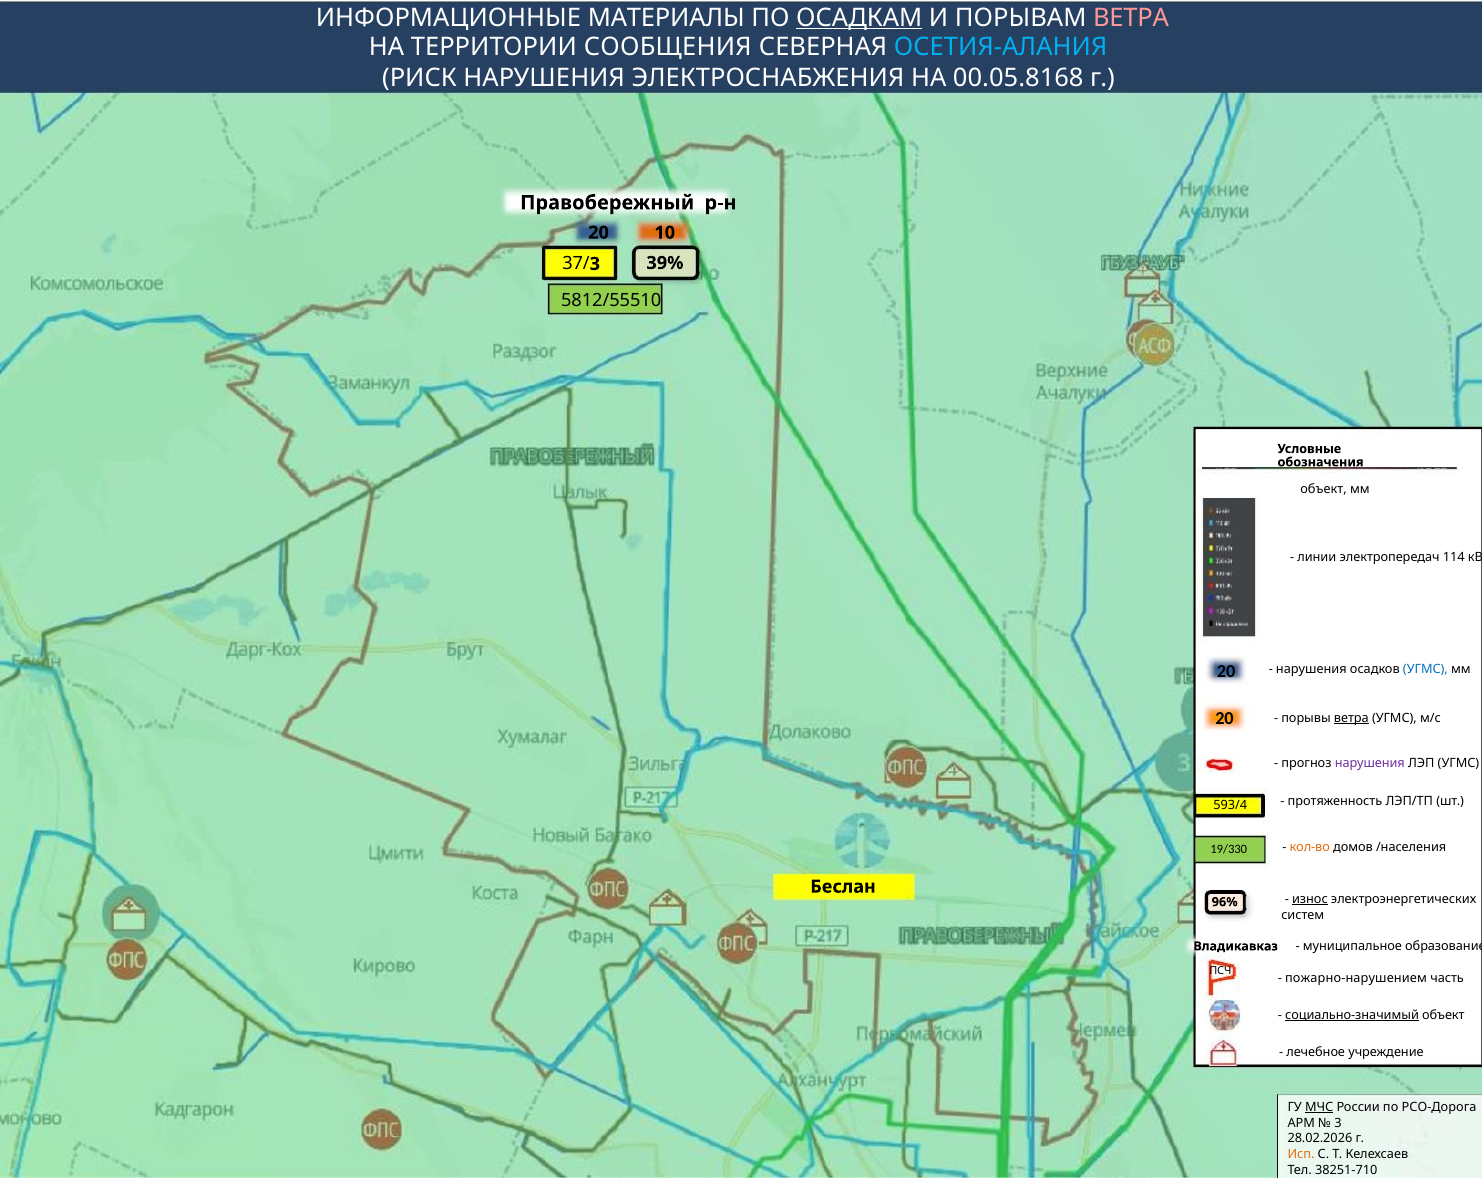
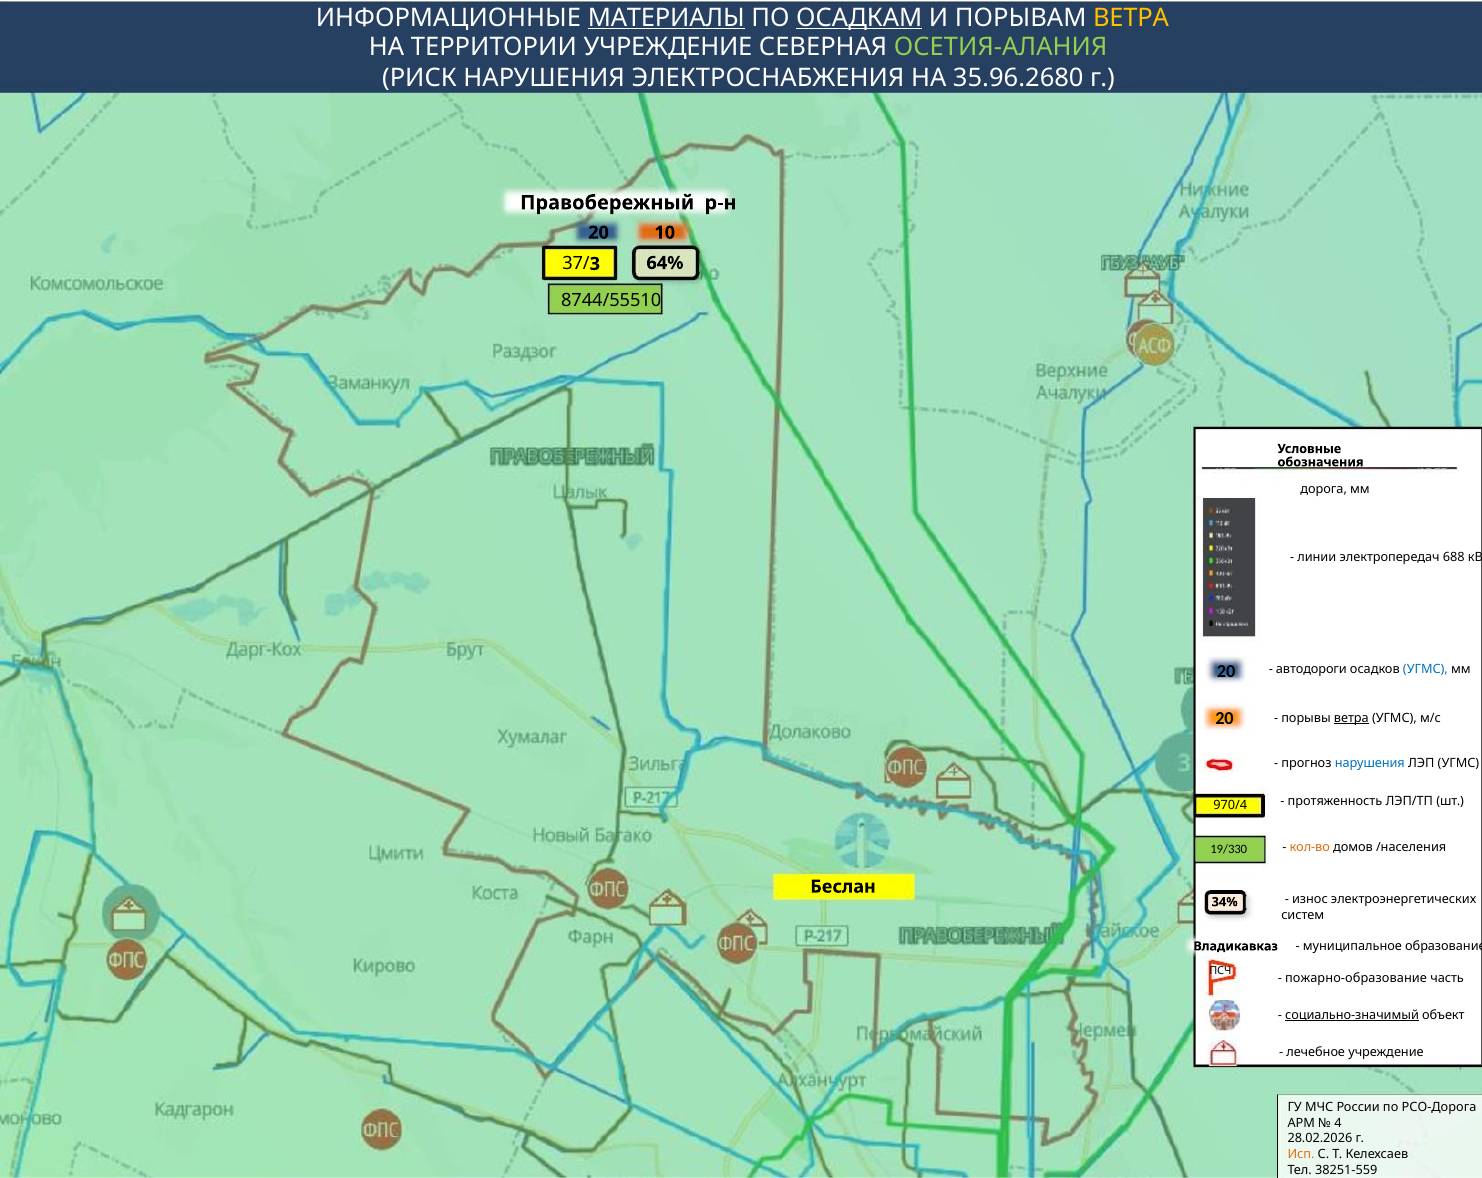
МАТЕРИАЛЫ underline: none -> present
ВЕТРА at (1131, 18) colour: pink -> yellow
ТЕРРИТОРИИ СООБЩЕНИЯ: СООБЩЕНИЯ -> УЧРЕЖДЕНИЕ
ОСЕТИЯ-АЛАНИЯ colour: light blue -> light green
00.05.8168: 00.05.8168 -> 35.96.2680
39%: 39% -> 64%
5812/55510: 5812/55510 -> 8744/55510
объект at (1324, 489): объект -> дорога
114: 114 -> 688
нарушения at (1311, 669): нарушения -> автодороги
нарушения at (1370, 763) colour: purple -> blue
593/4: 593/4 -> 970/4
износ underline: present -> none
96%: 96% -> 34%
пожарно-нарушением: пожарно-нарушением -> пожарно-образование
МЧС underline: present -> none
3: 3 -> 4
38251-710: 38251-710 -> 38251-559
